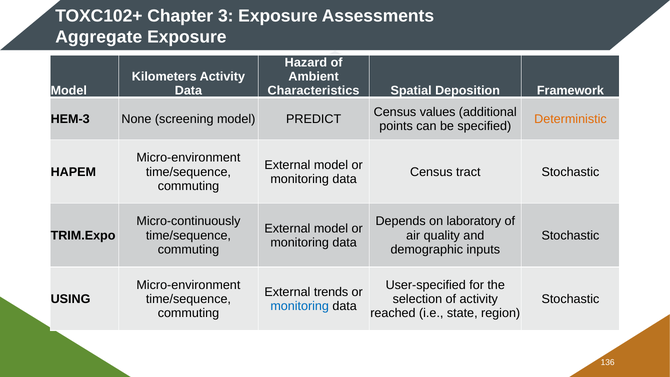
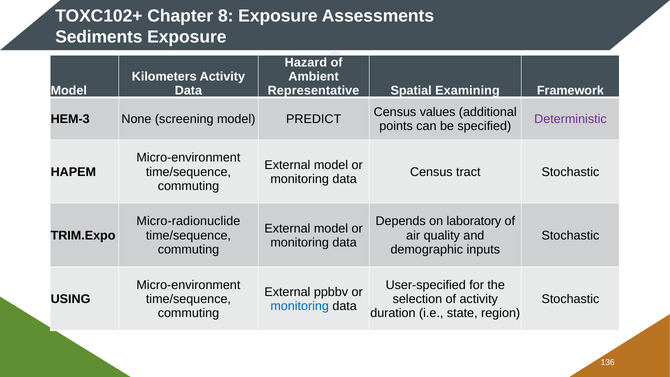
3: 3 -> 8
Aggregate: Aggregate -> Sediments
Characteristics: Characteristics -> Representative
Deposition: Deposition -> Examining
Deterministic colour: orange -> purple
Micro-continuously: Micro-continuously -> Micro-radionuclide
trends: trends -> ppbbv
reached: reached -> duration
